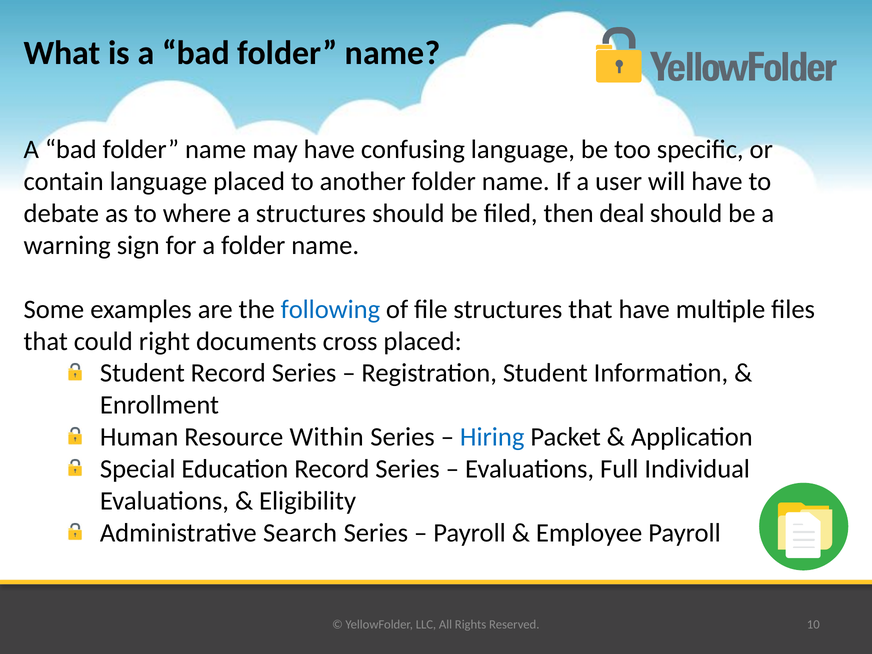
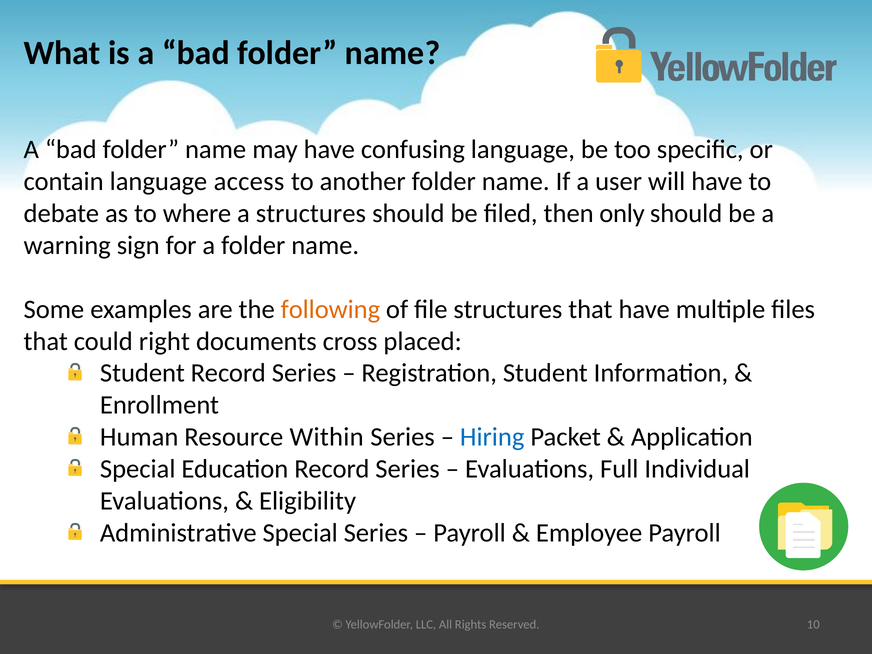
language placed: placed -> access
deal: deal -> only
following colour: blue -> orange
Administrative Search: Search -> Special
